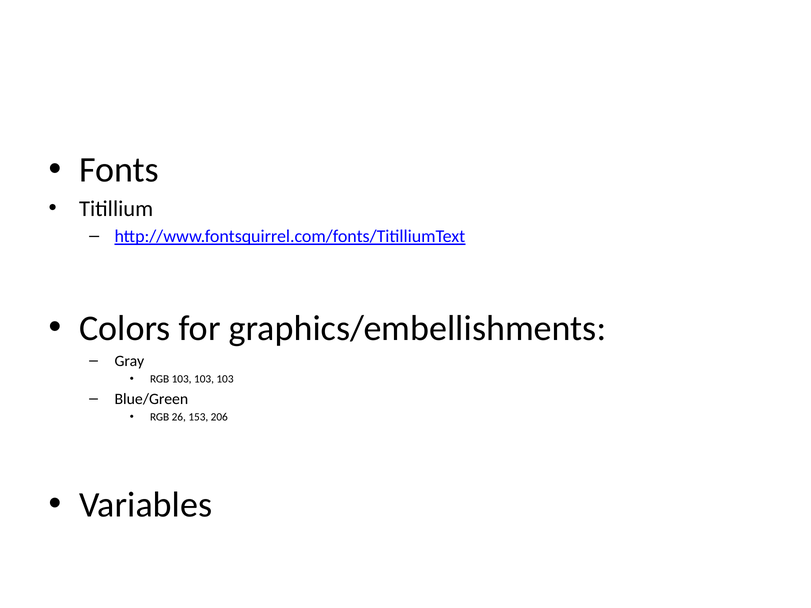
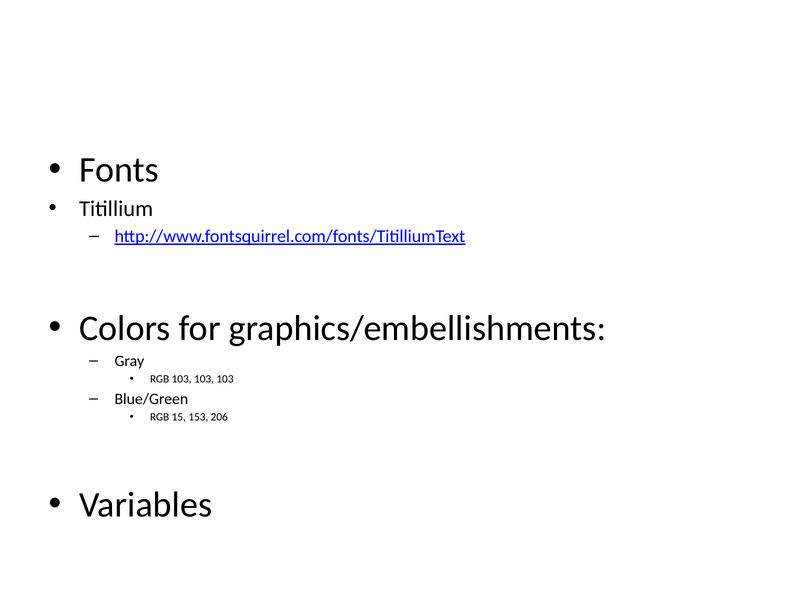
26: 26 -> 15
